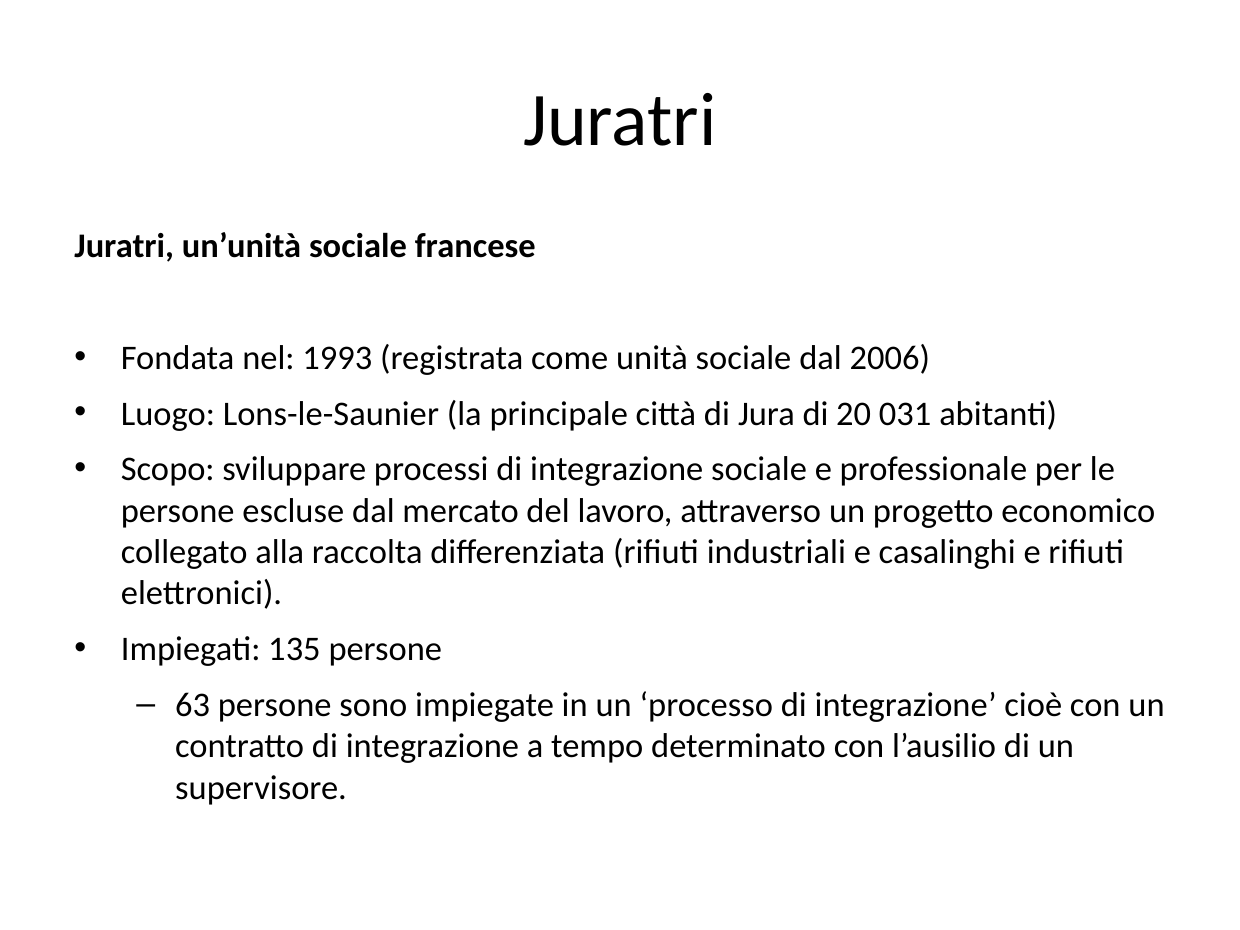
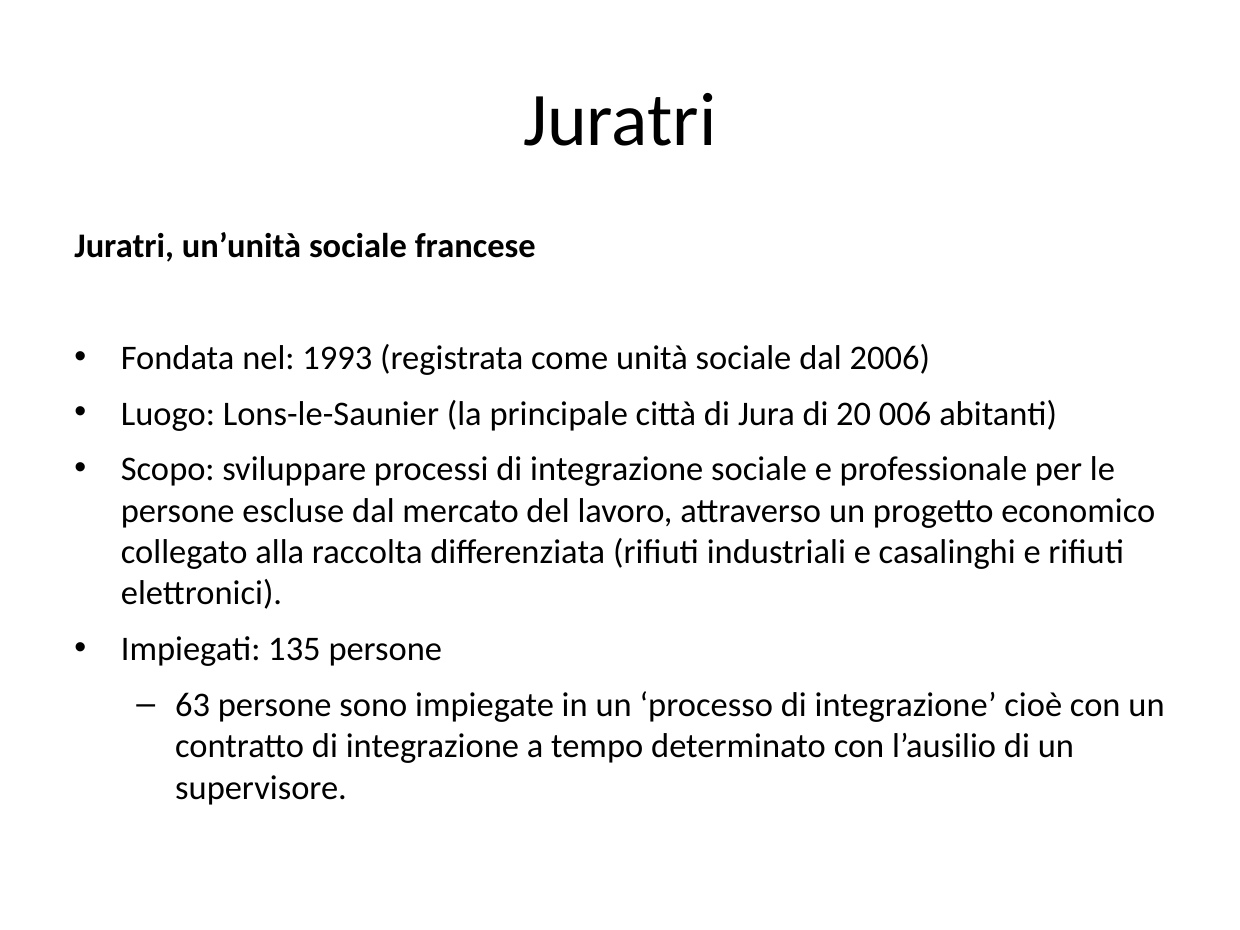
031: 031 -> 006
